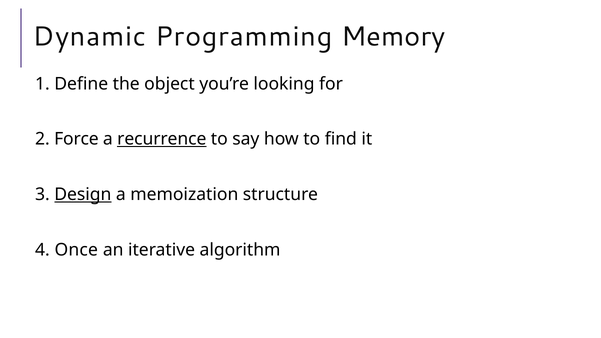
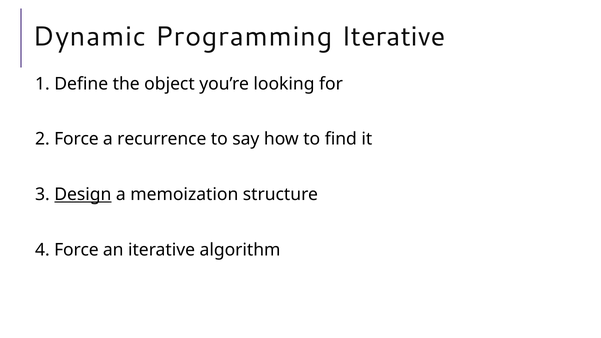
Programming Memory: Memory -> Iterative
recurrence underline: present -> none
4 Once: Once -> Force
